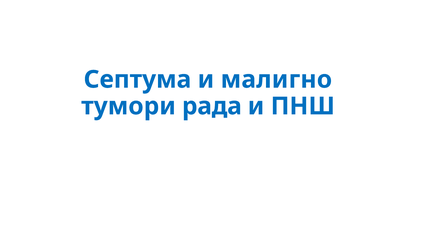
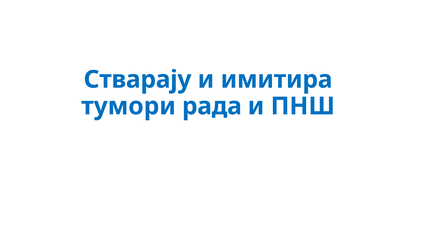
Септума: Септума -> Стварају
малигно: малигно -> имитира
